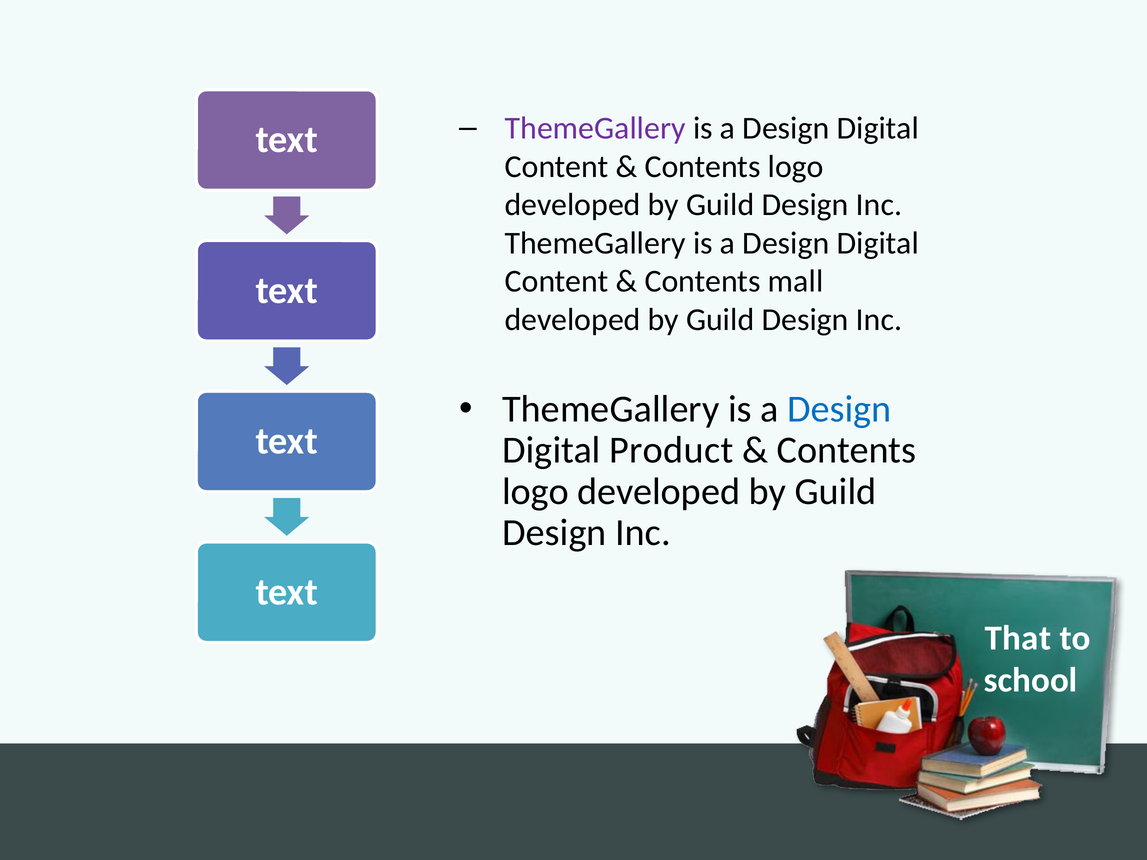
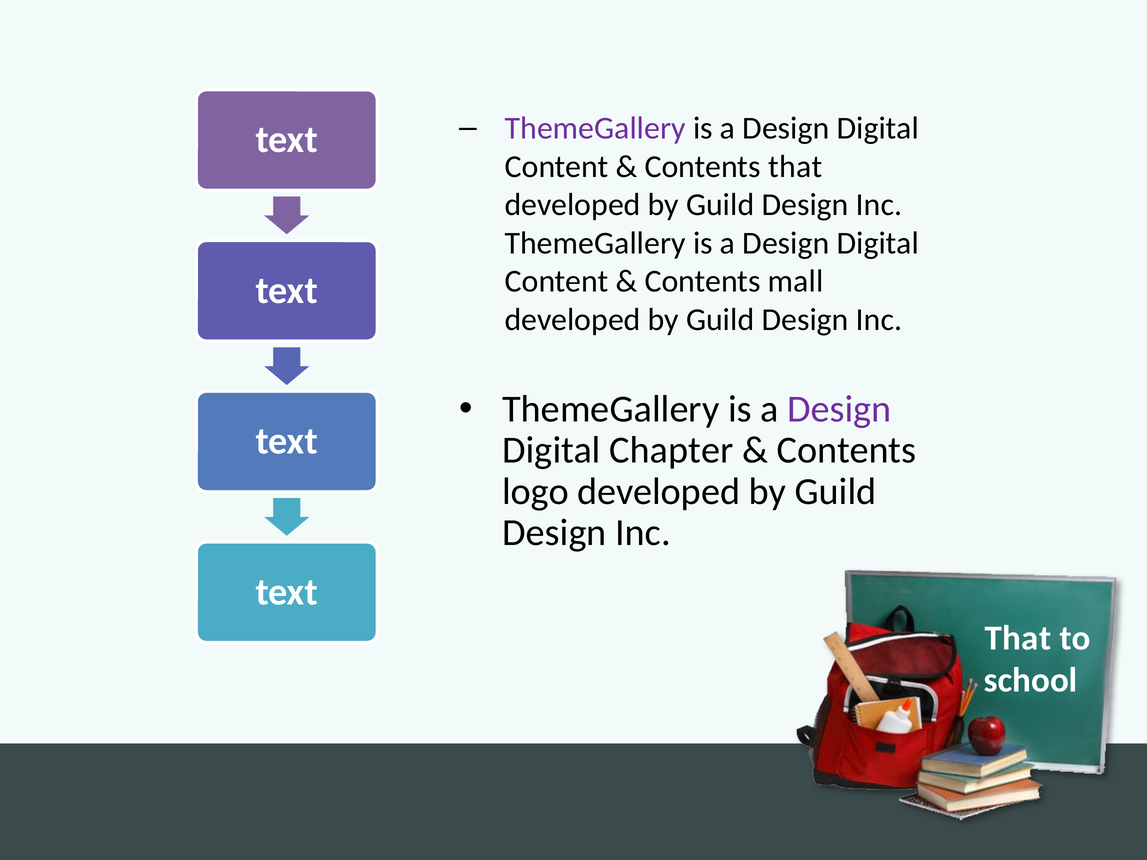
logo at (796, 167): logo -> that
Design at (839, 409) colour: blue -> purple
Product: Product -> Chapter
